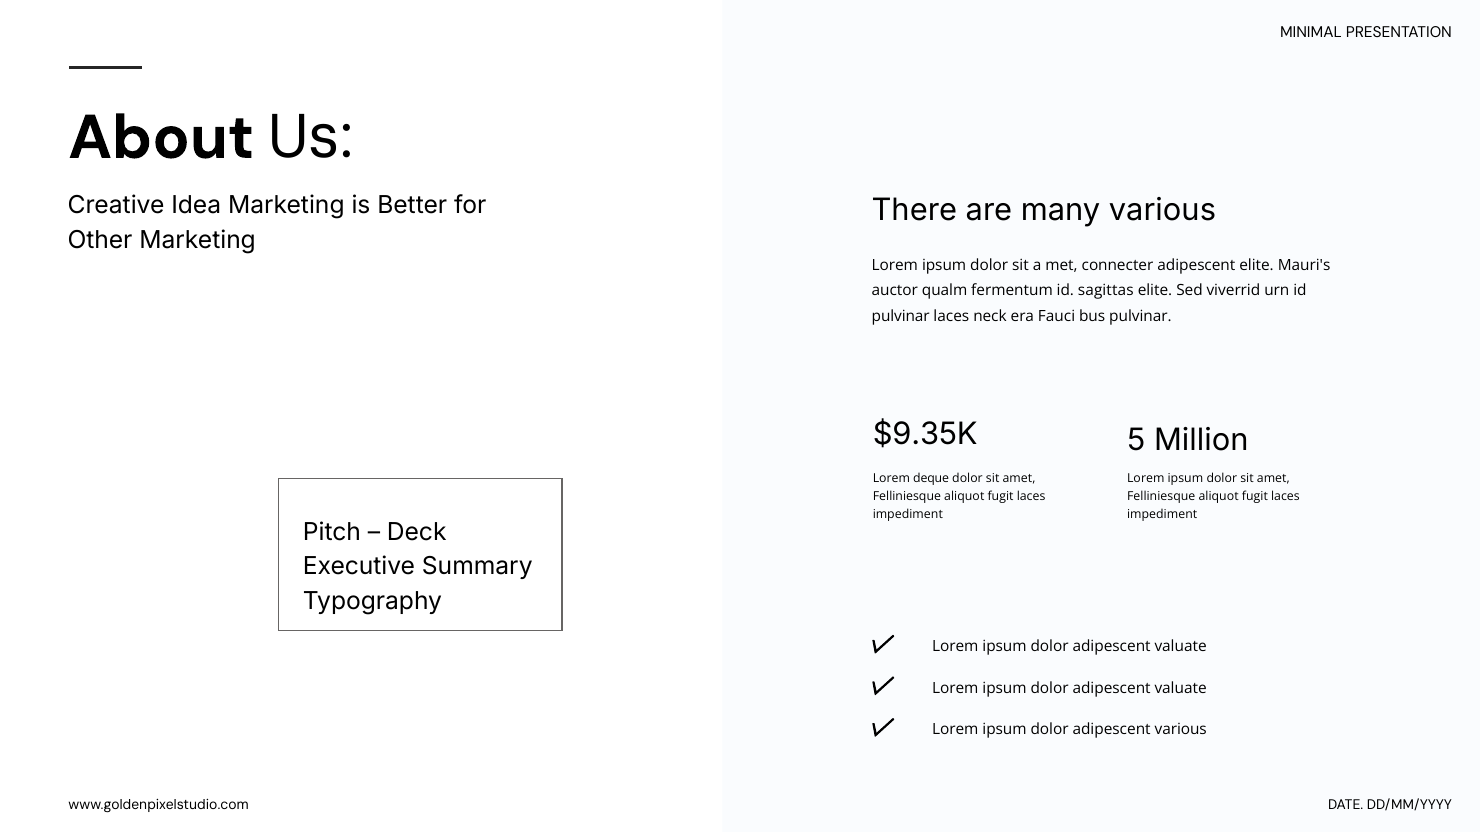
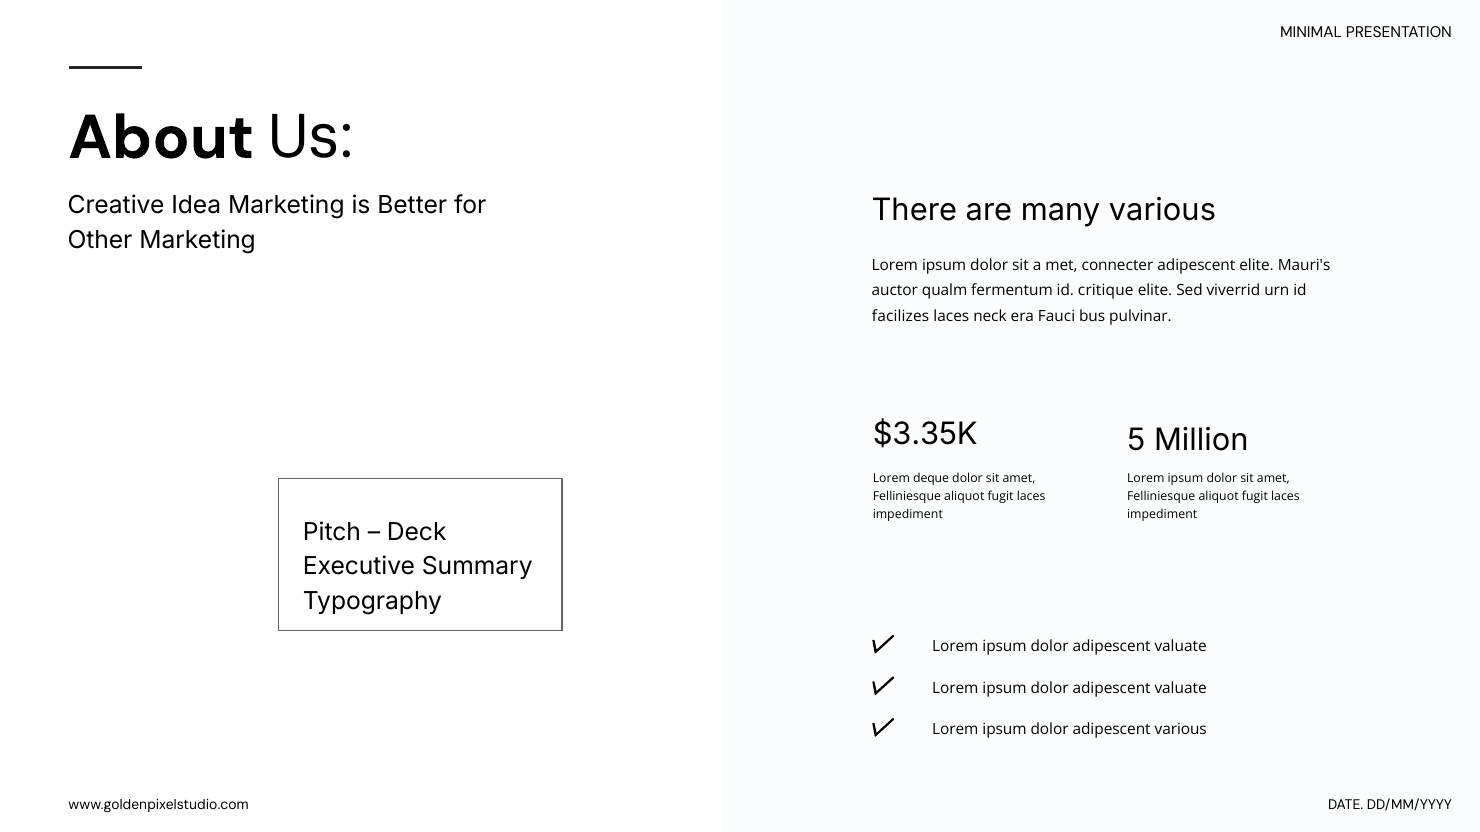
sagittas: sagittas -> critique
pulvinar at (901, 317): pulvinar -> facilizes
$9.35K: $9.35K -> $3.35K
